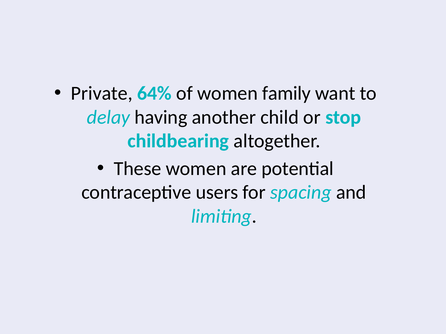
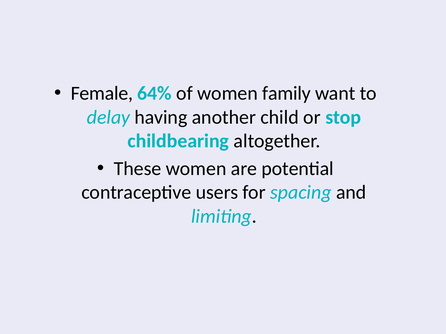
Private: Private -> Female
